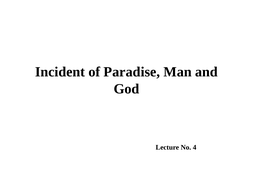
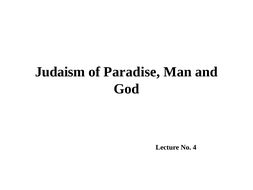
Incident: Incident -> Judaism
